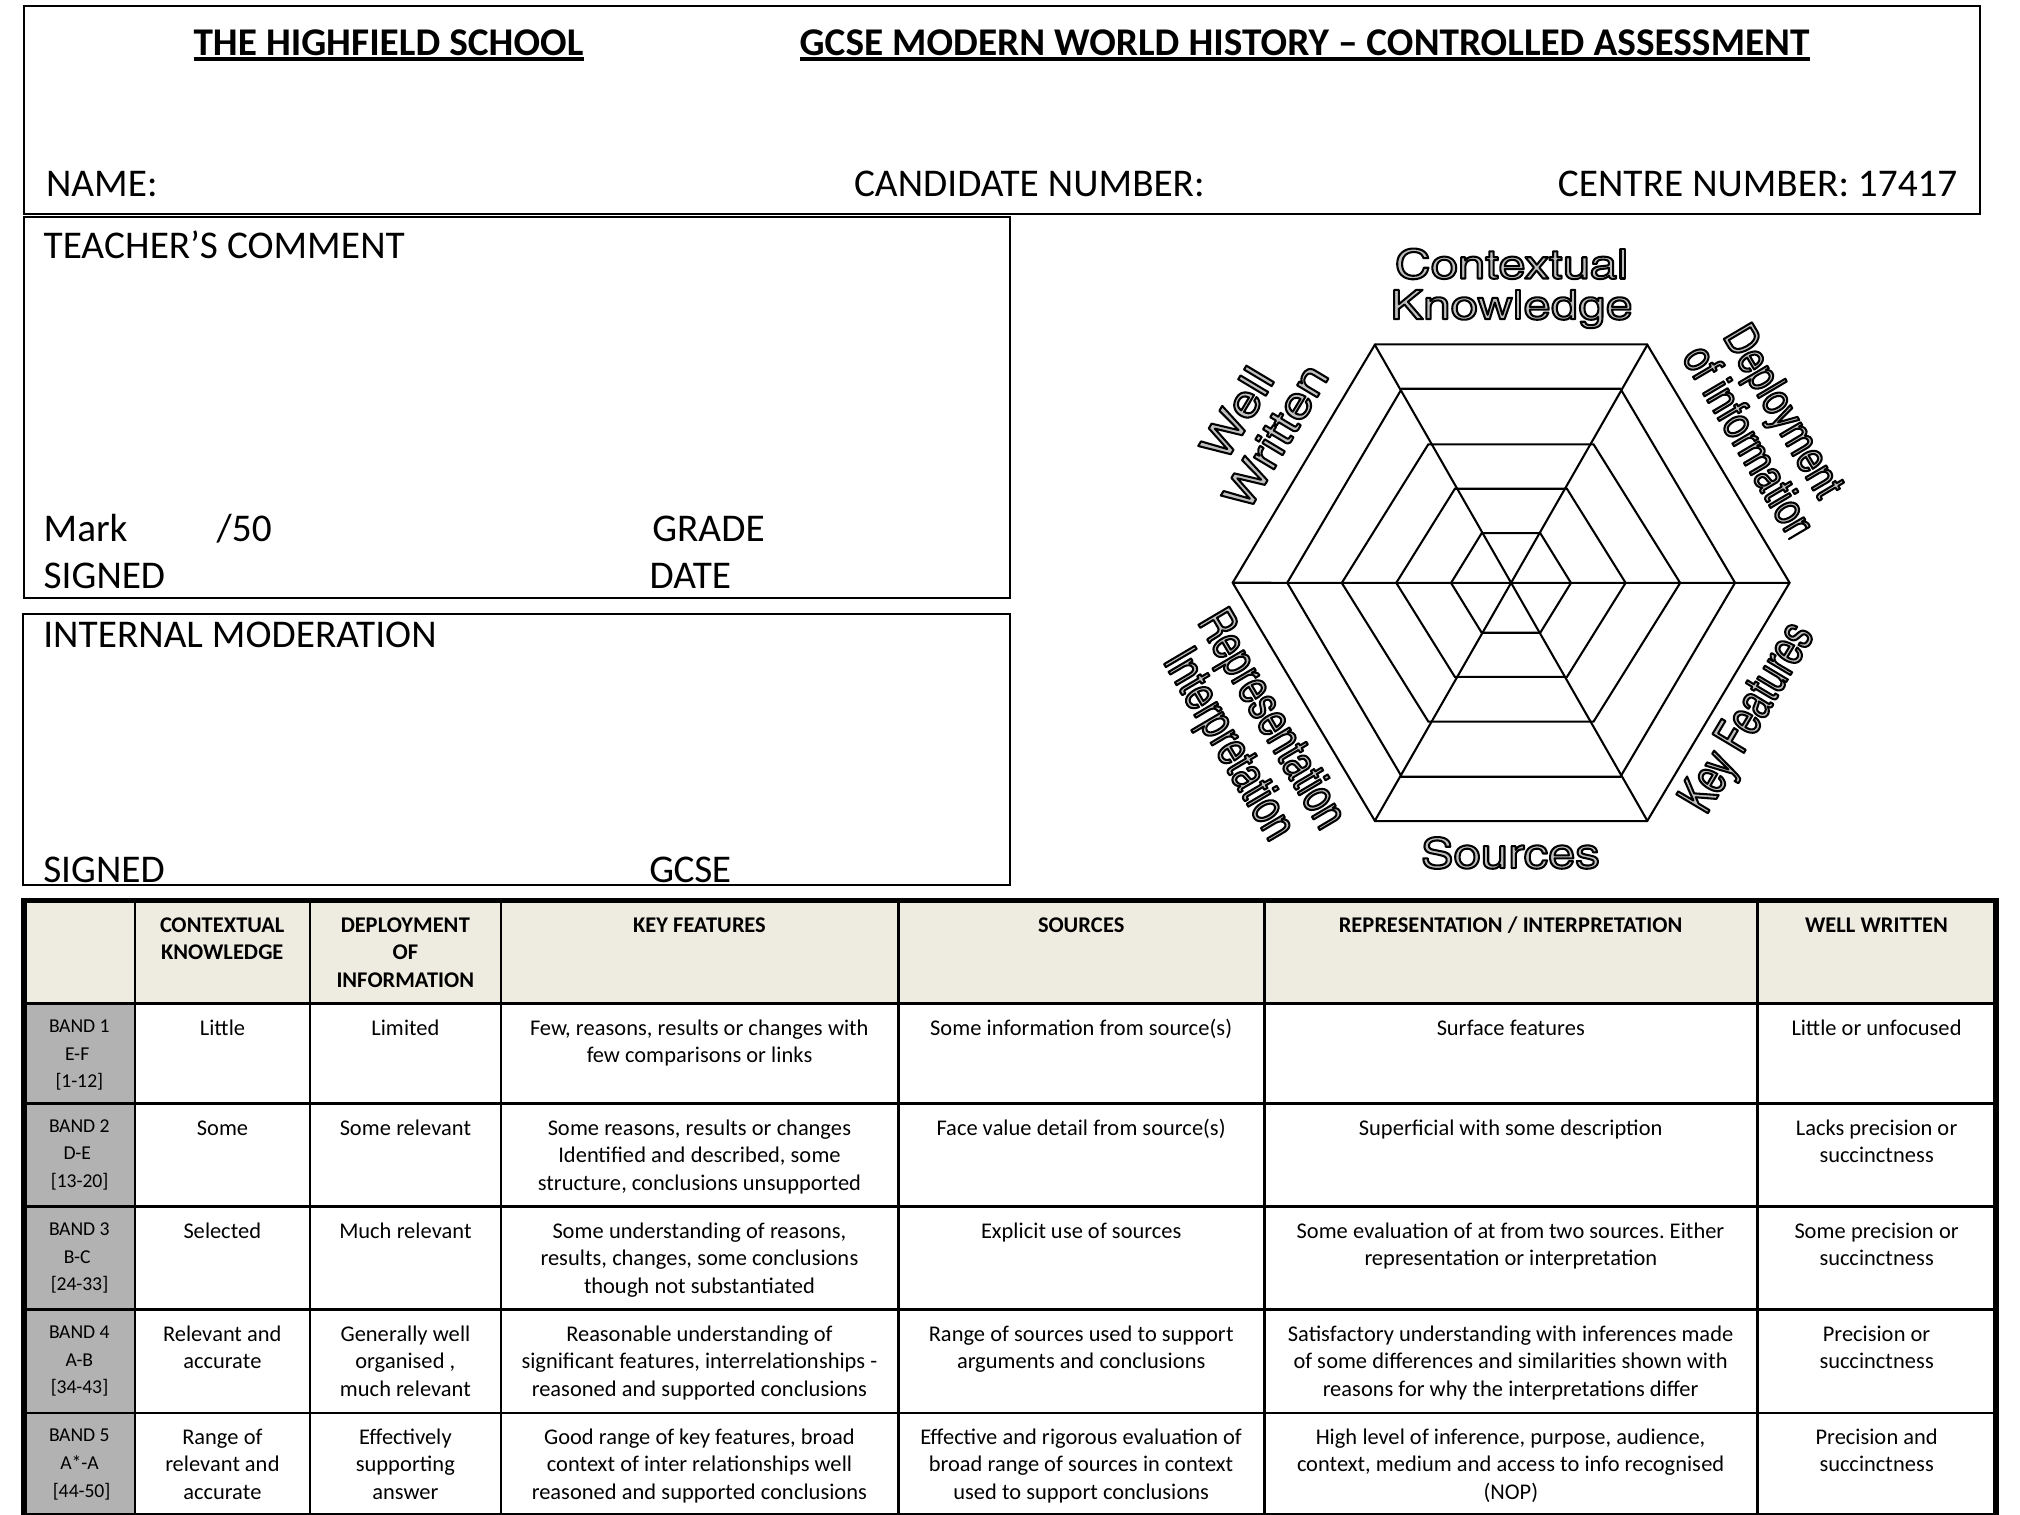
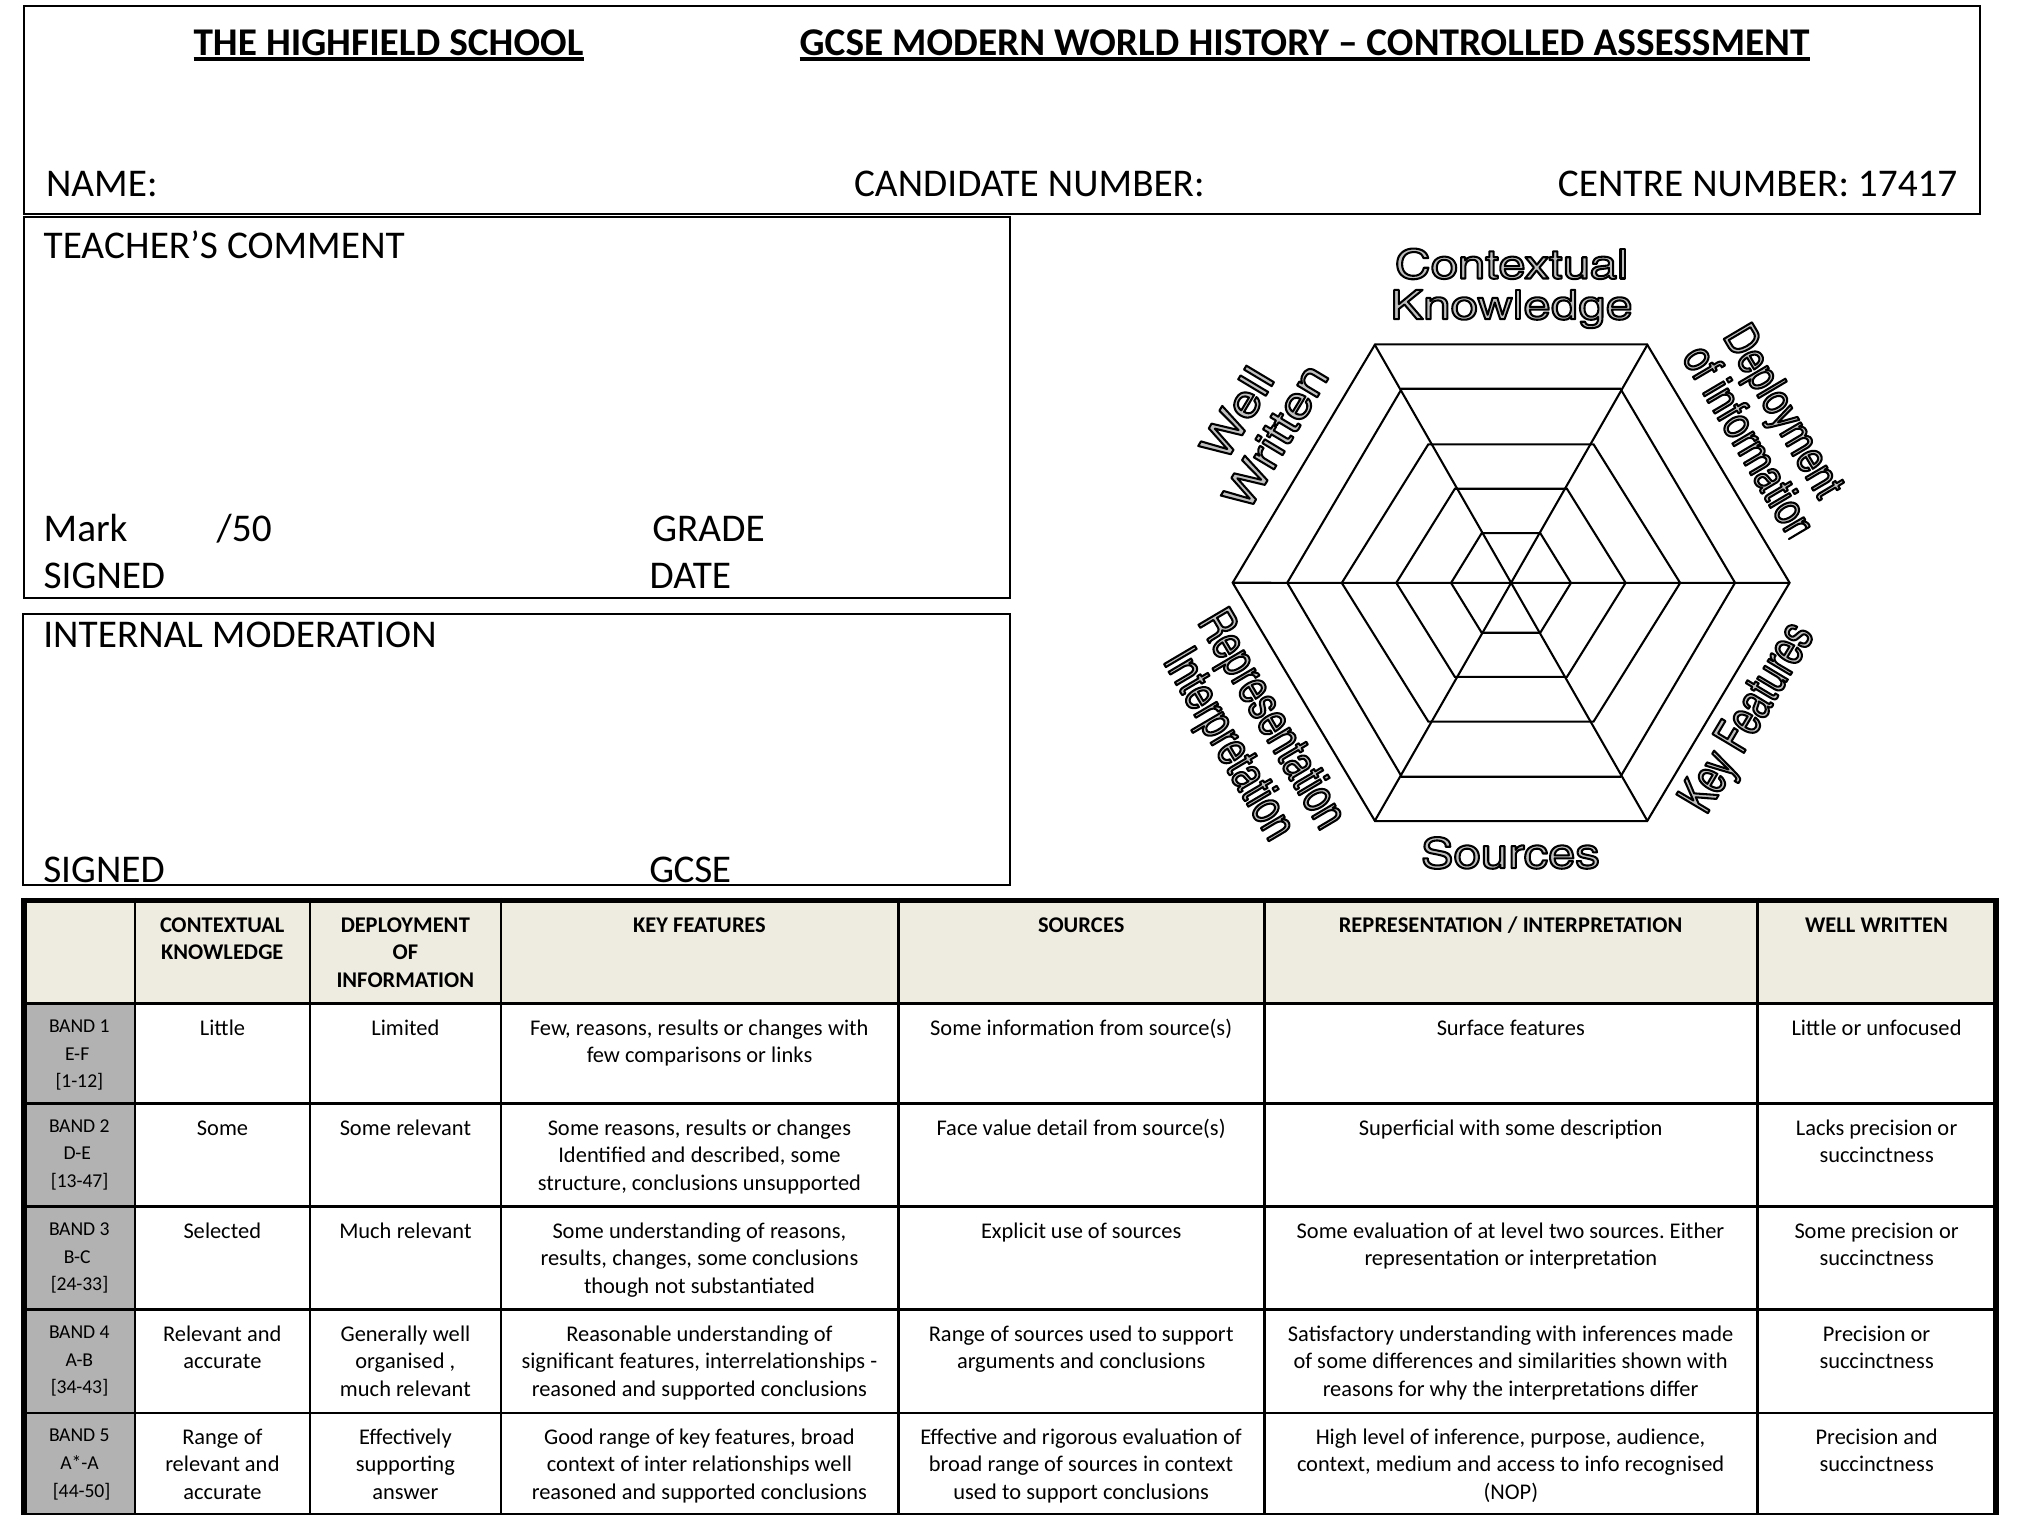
13-20: 13-20 -> 13-47
at from: from -> level
